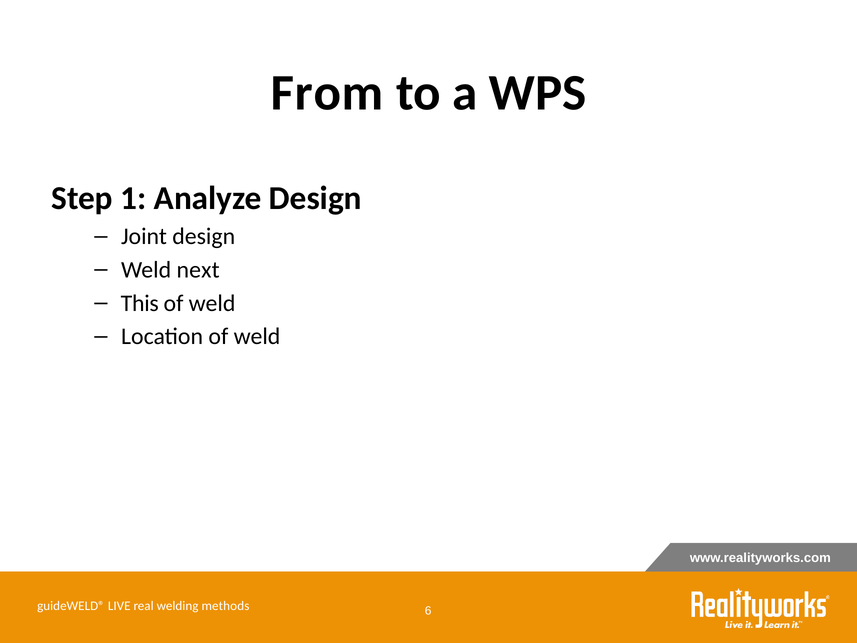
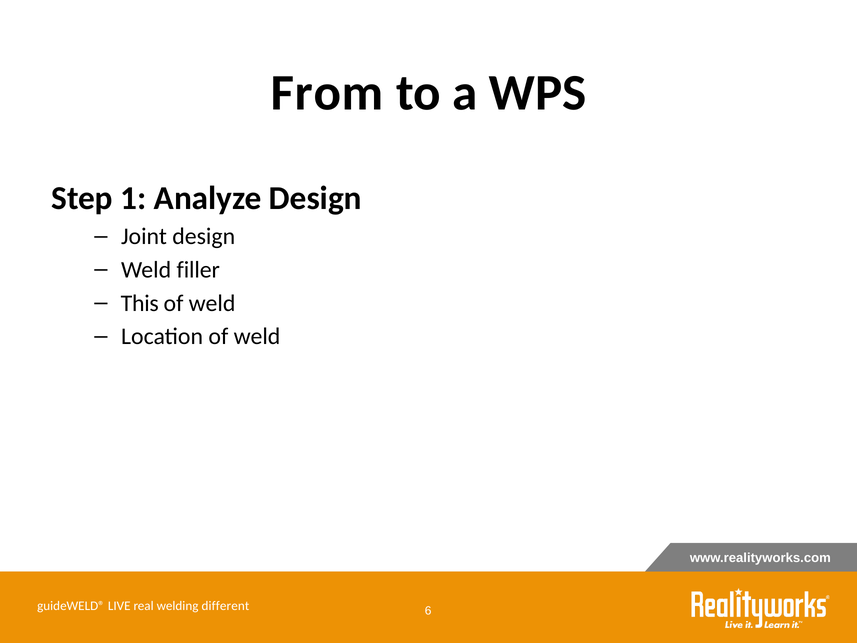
next: next -> filler
methods: methods -> different
